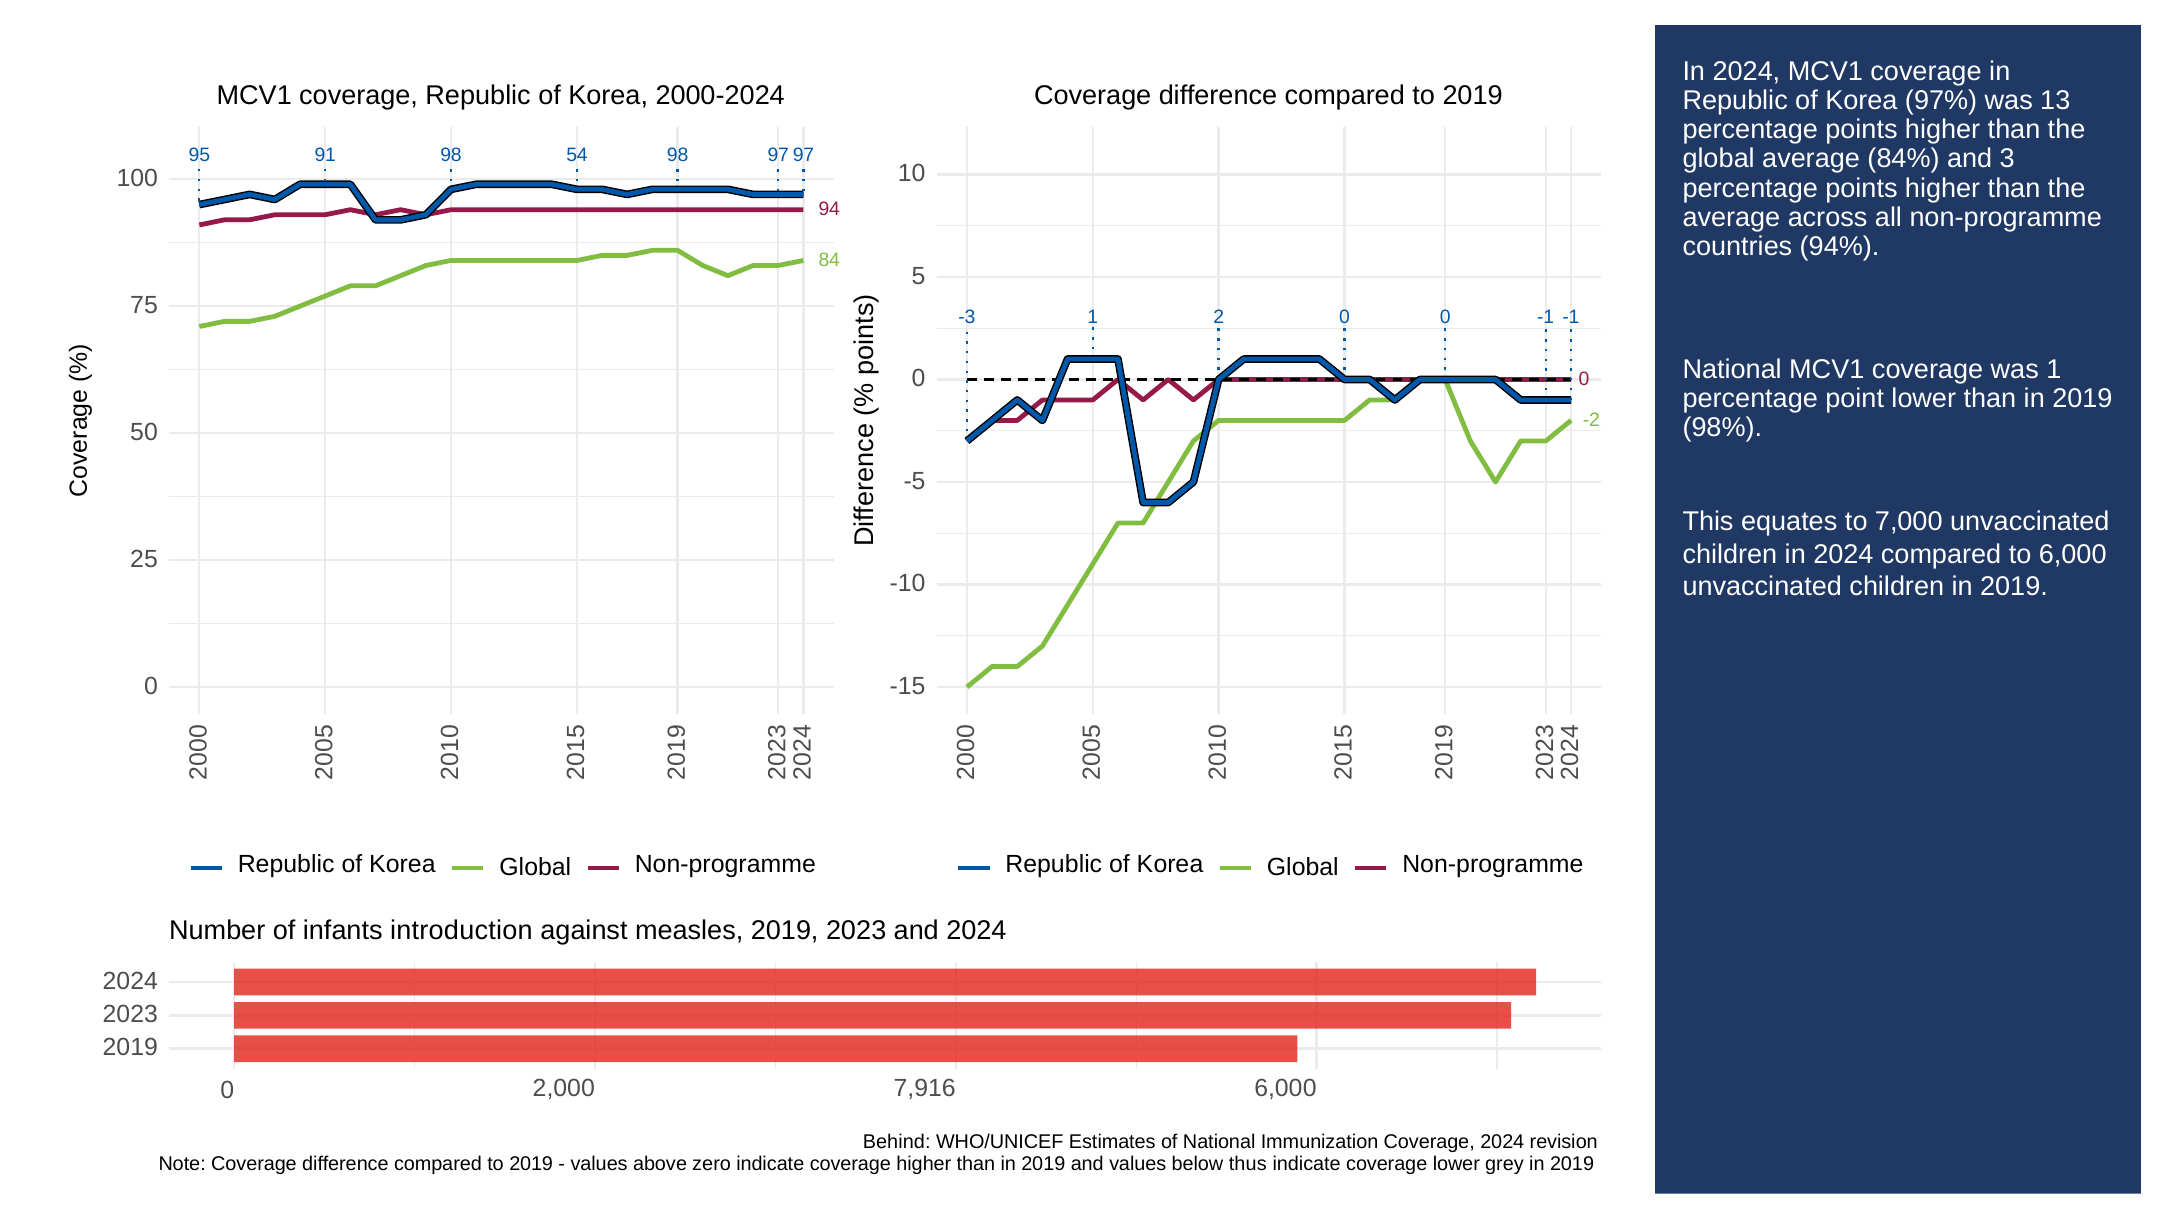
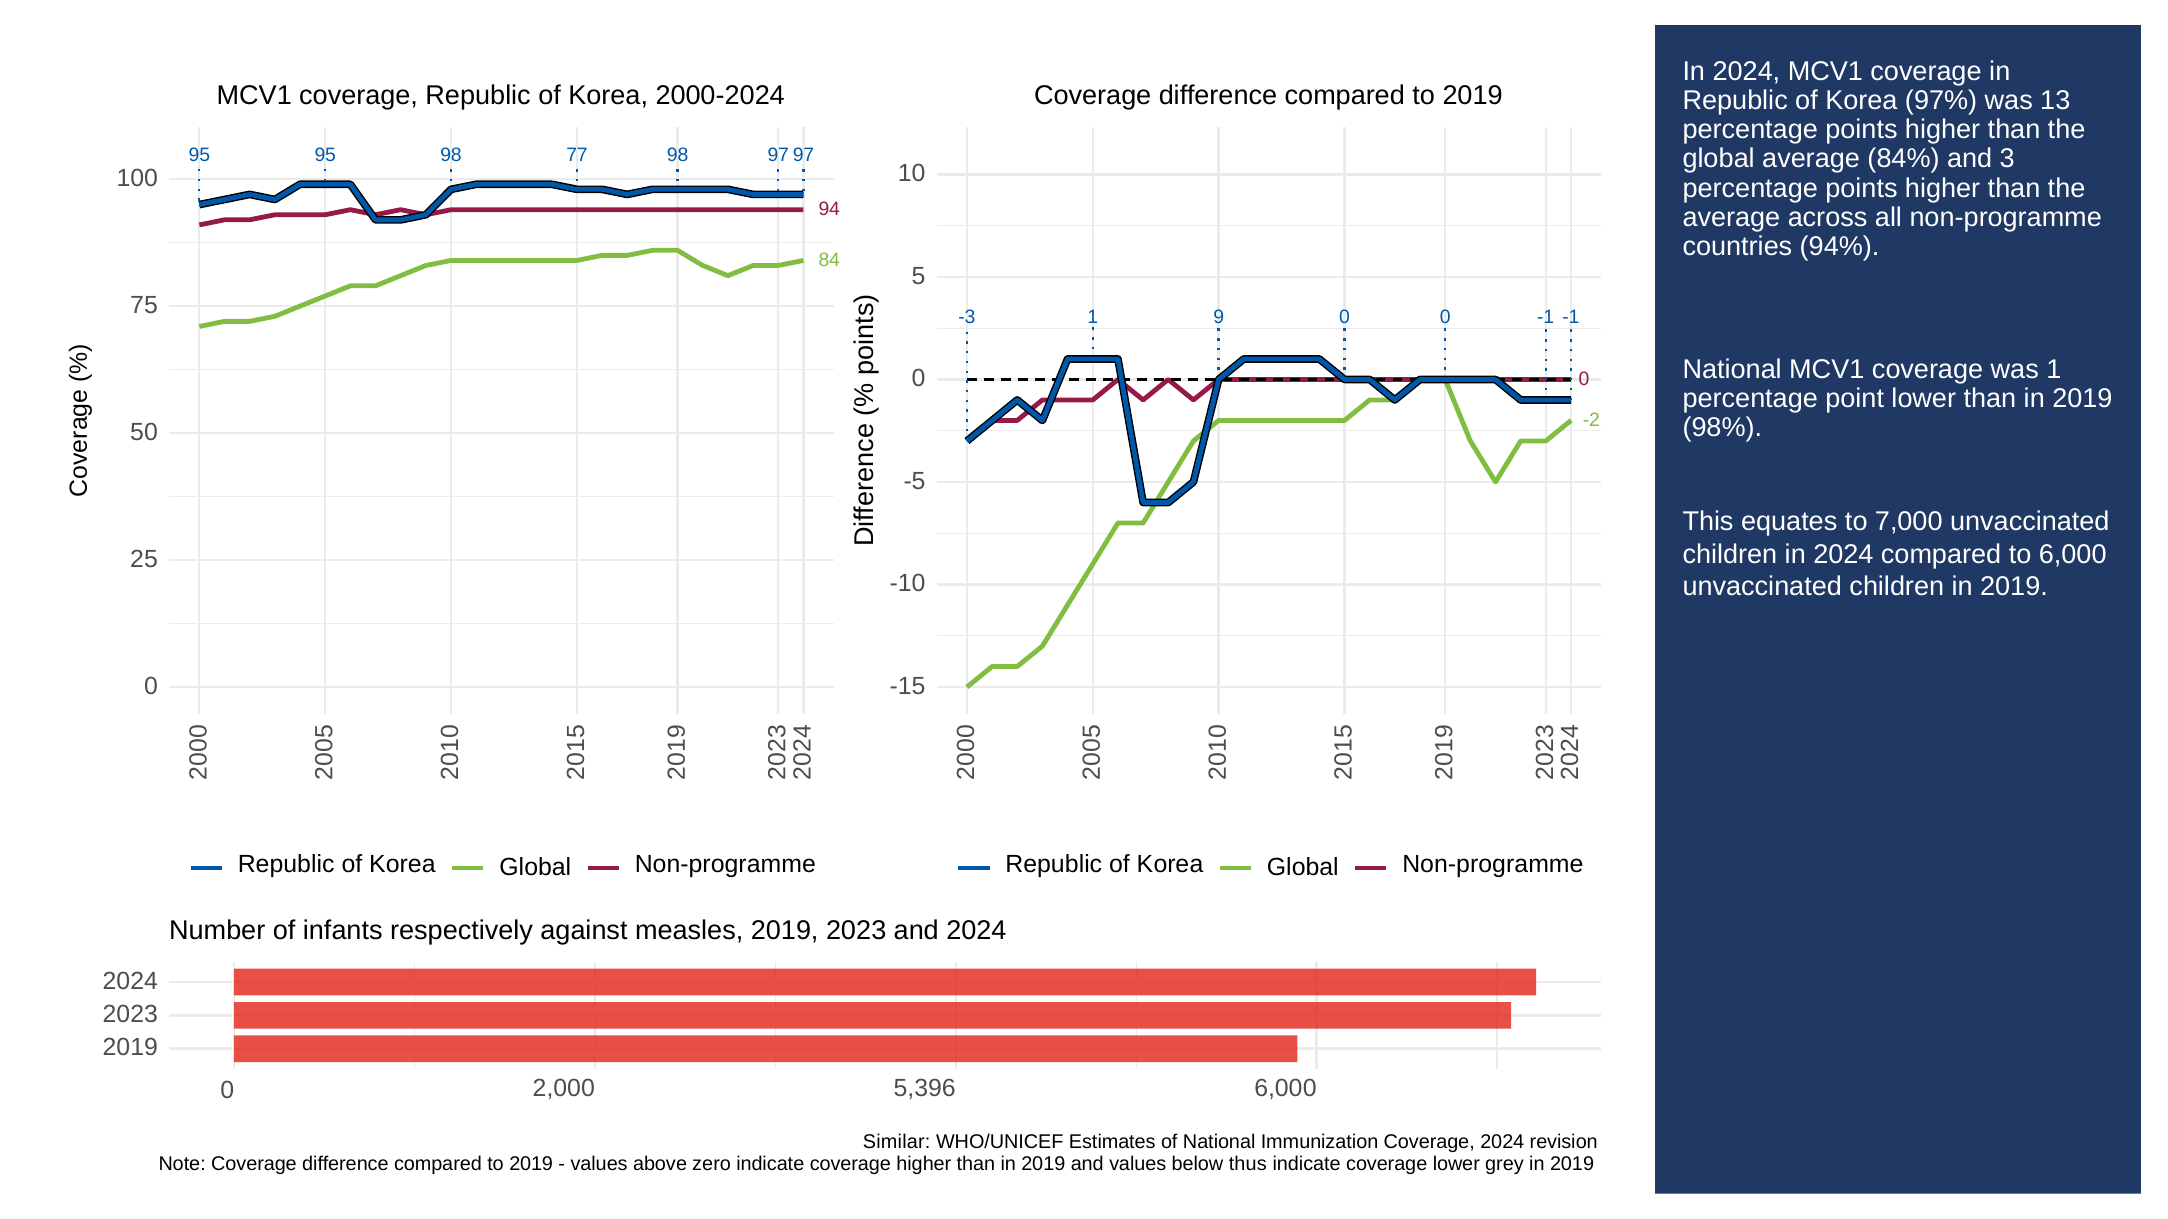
95 91: 91 -> 95
54: 54 -> 77
-3 1 2: 2 -> 9
introduction: introduction -> respectively
7,916: 7,916 -> 5,396
Behind: Behind -> Similar
